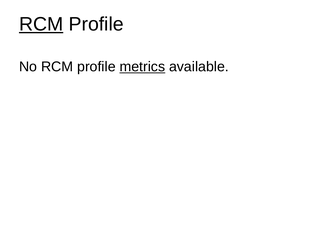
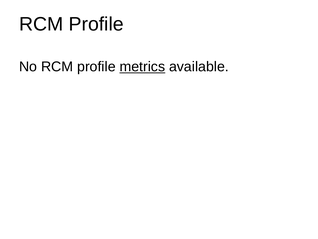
RCM at (41, 24) underline: present -> none
